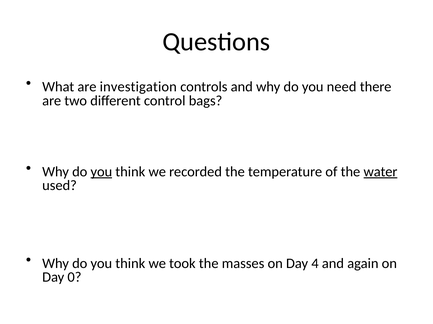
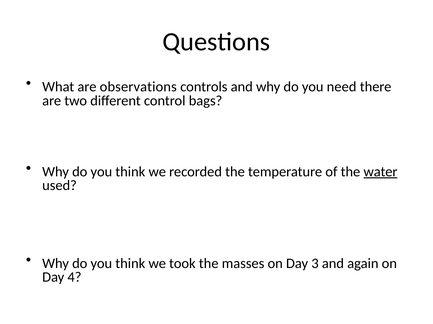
investigation: investigation -> observations
you at (101, 172) underline: present -> none
4: 4 -> 3
0: 0 -> 4
